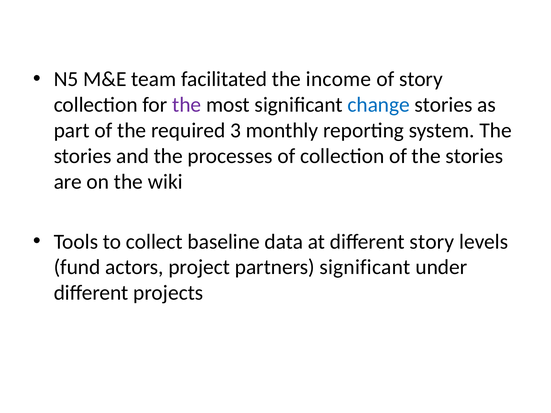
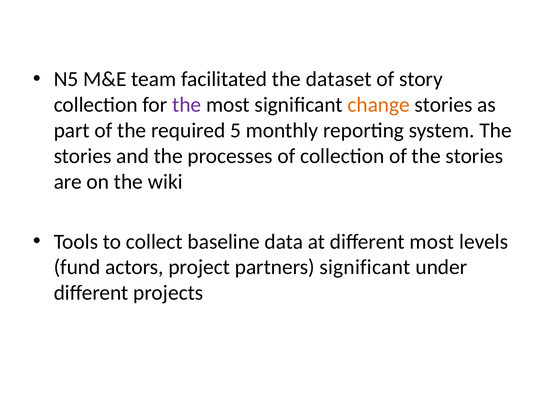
income: income -> dataset
change colour: blue -> orange
3: 3 -> 5
different story: story -> most
